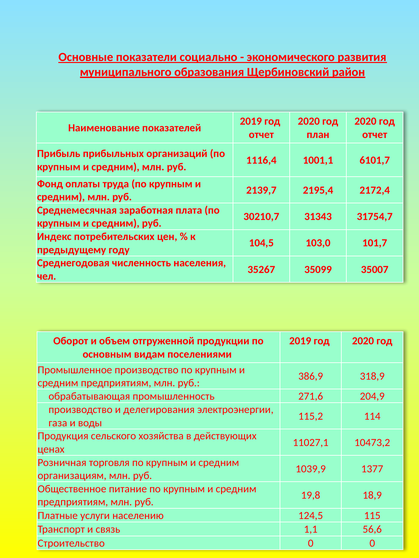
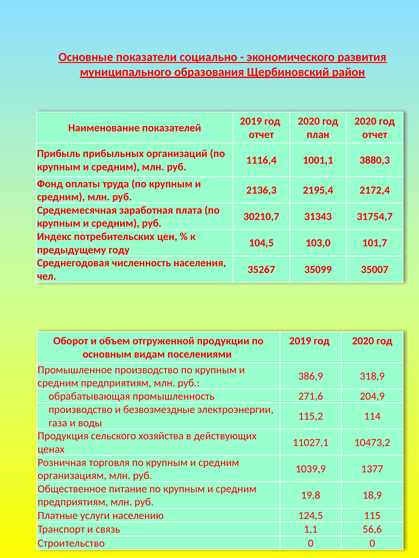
6101,7: 6101,7 -> 3880,3
2139,7: 2139,7 -> 2136,3
делегирования: делегирования -> безвозмездные
